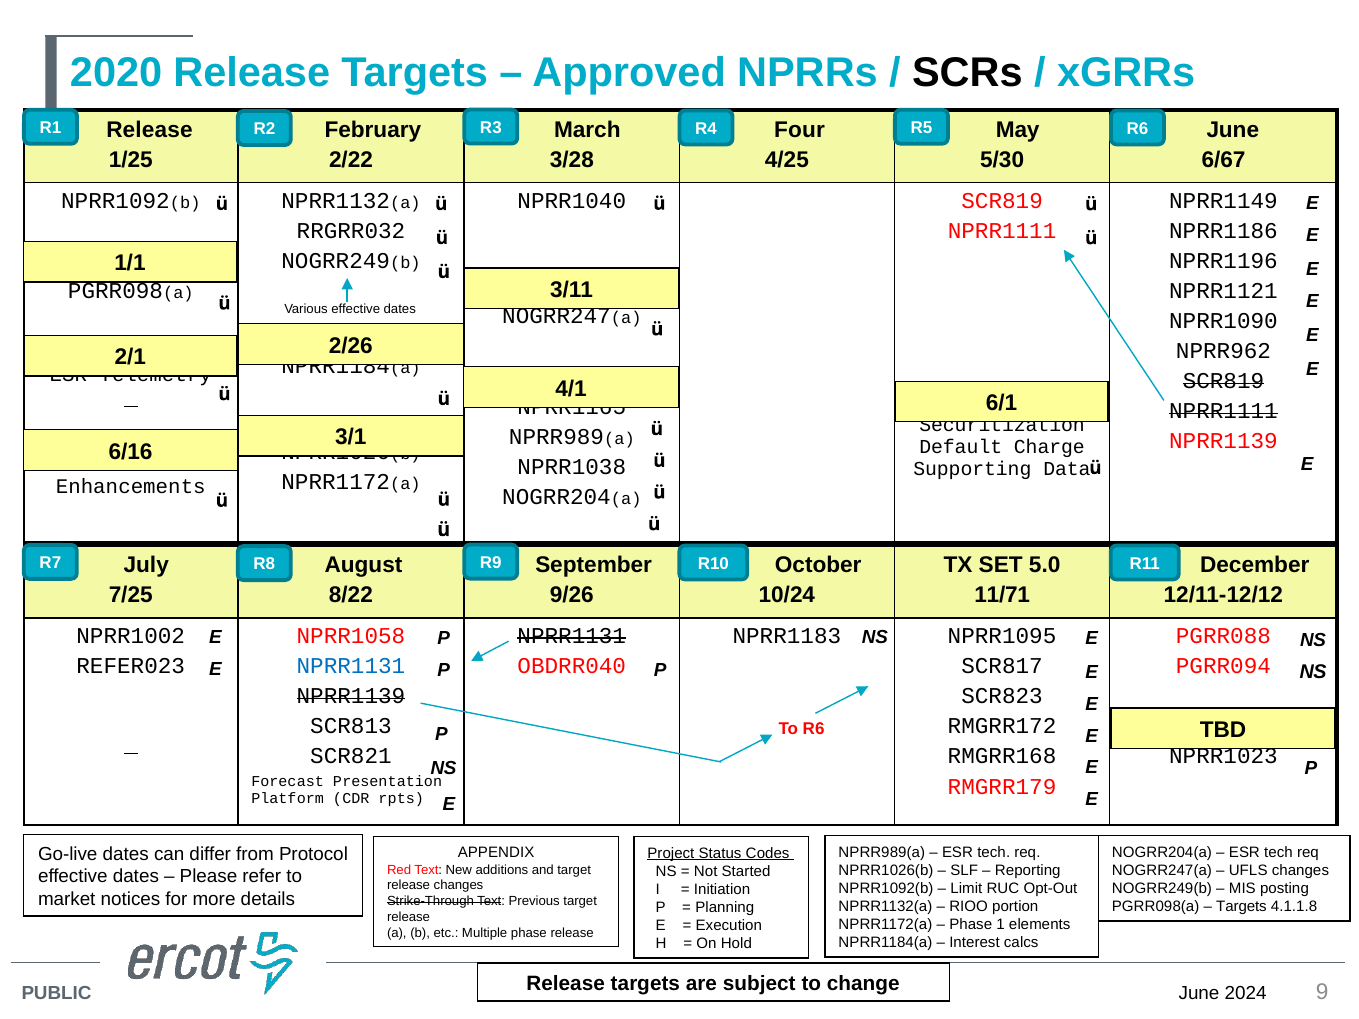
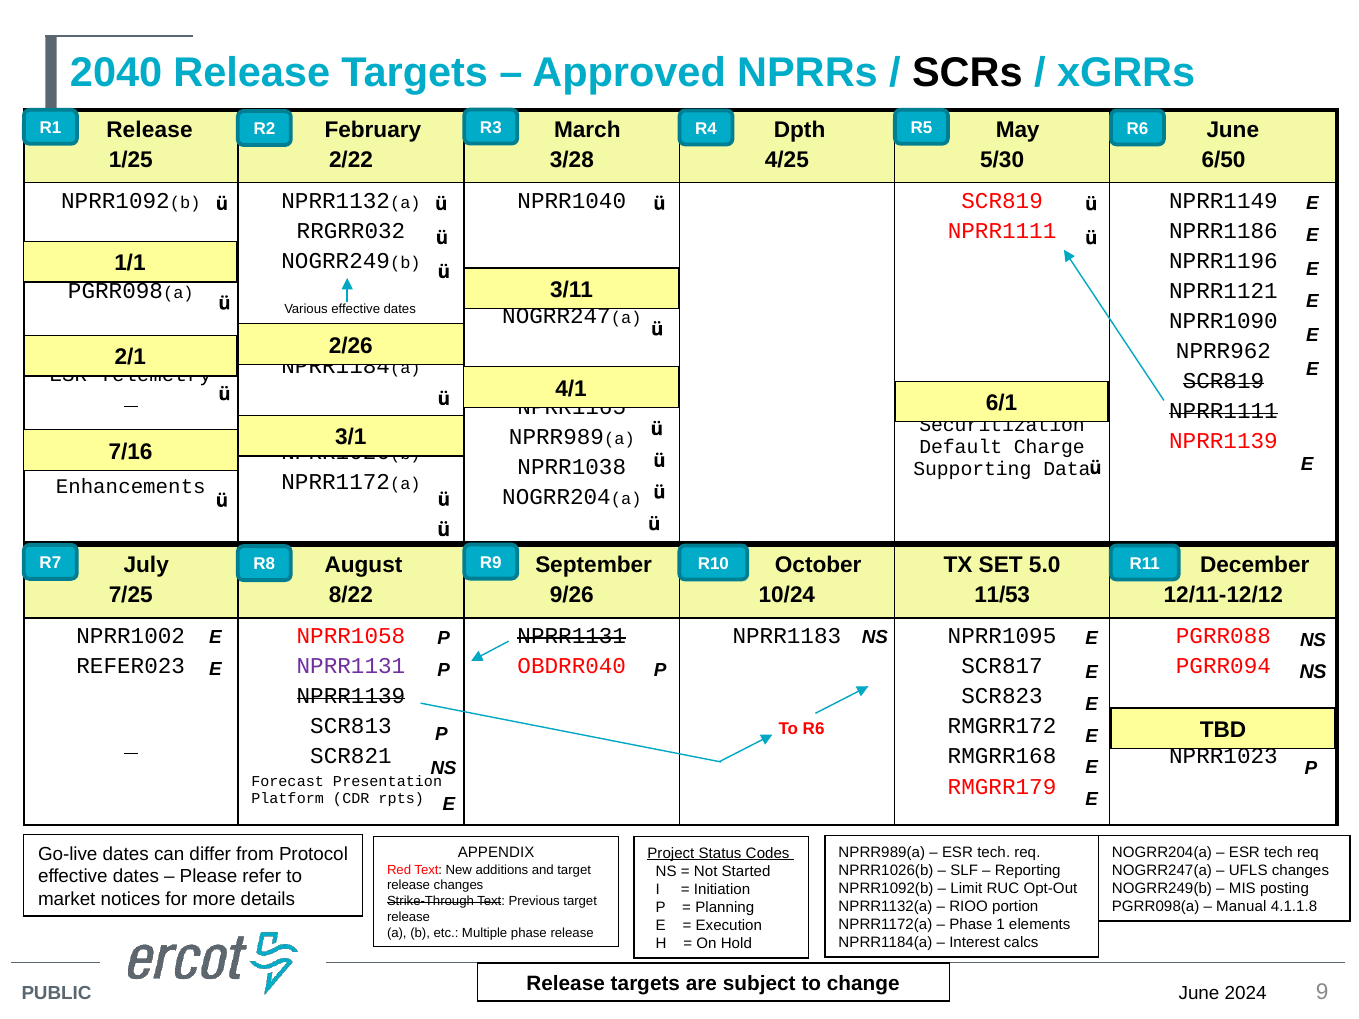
2020: 2020 -> 2040
Four: Four -> Dpth
6/67: 6/67 -> 6/50
6/16: 6/16 -> 7/16
11/71: 11/71 -> 11/53
NPRR1131 at (351, 666) colour: blue -> purple
Targets at (1241, 907): Targets -> Manual
